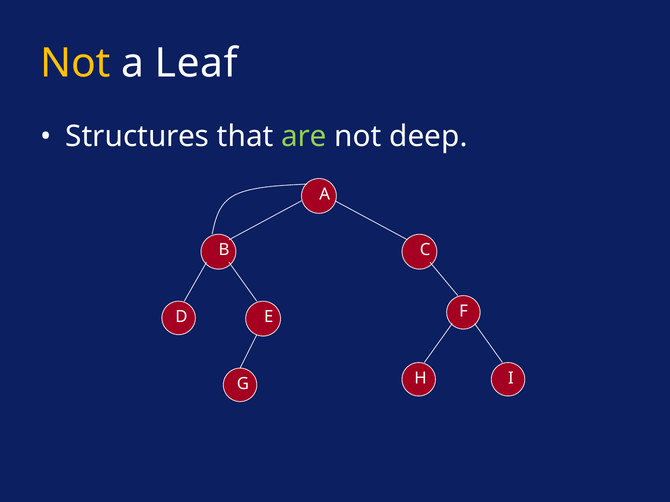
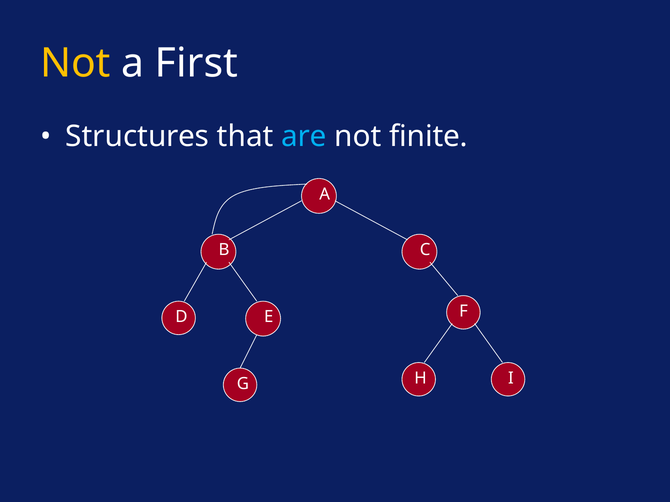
Leaf: Leaf -> First
are colour: light green -> light blue
deep: deep -> finite
